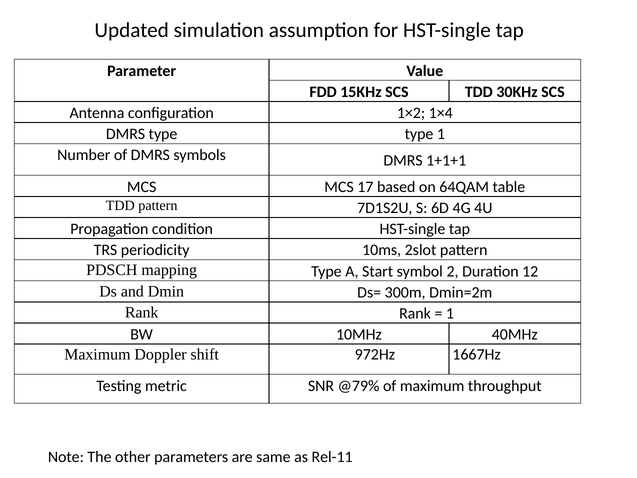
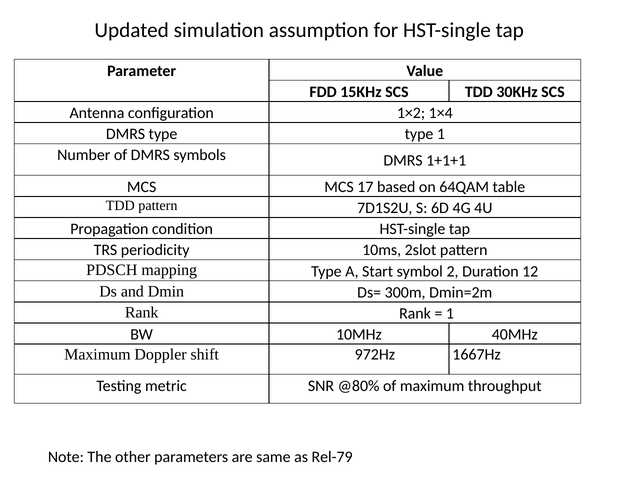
@79%: @79% -> @80%
Rel-11: Rel-11 -> Rel-79
